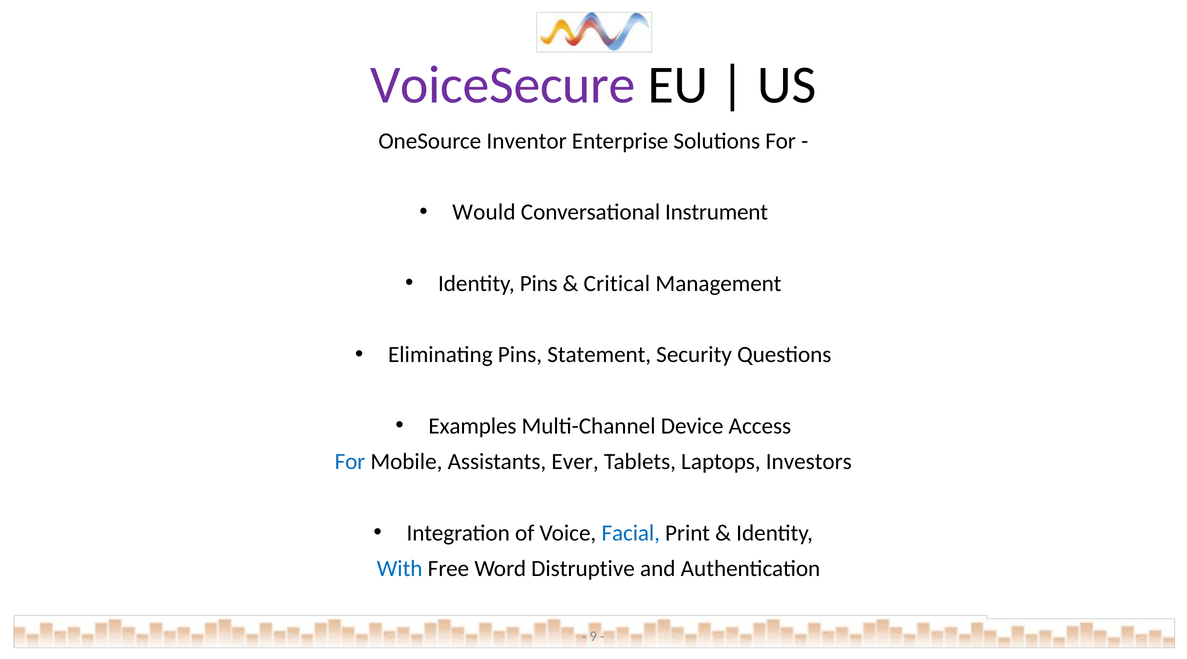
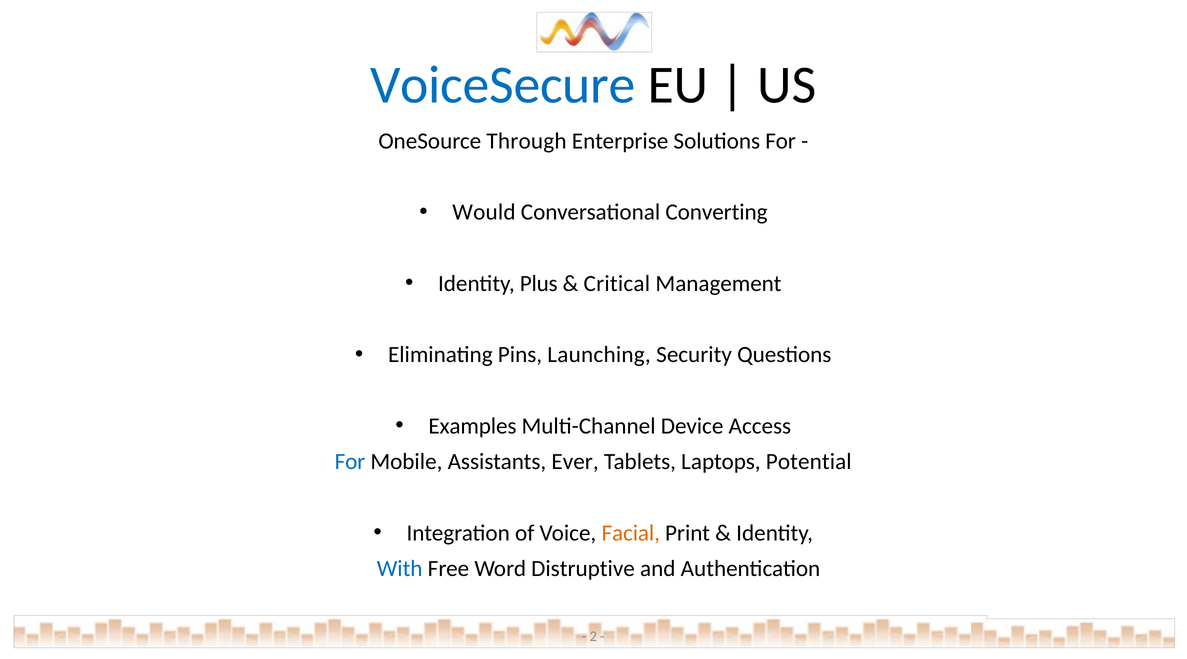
VoiceSecure colour: purple -> blue
Inventor: Inventor -> Through
Instrument: Instrument -> Converting
Identity Pins: Pins -> Plus
Statement: Statement -> Launching
Investors: Investors -> Potential
Facial colour: blue -> orange
9: 9 -> 2
